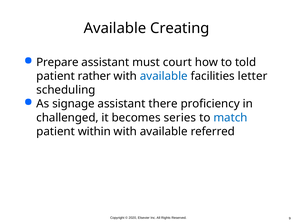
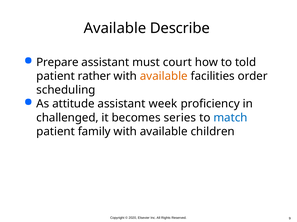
Creating: Creating -> Describe
available at (164, 76) colour: blue -> orange
letter: letter -> order
signage: signage -> attitude
there: there -> week
within: within -> family
referred: referred -> children
